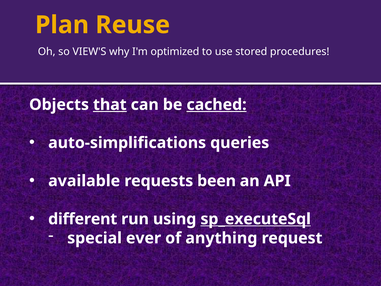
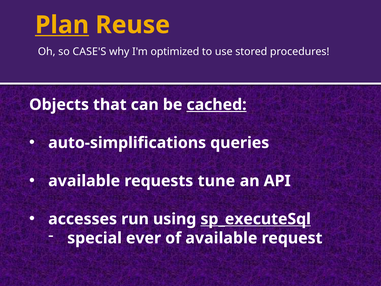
Plan underline: none -> present
VIEW'S: VIEW'S -> CASE'S
that underline: present -> none
been: been -> tune
different: different -> accesses
of anything: anything -> available
